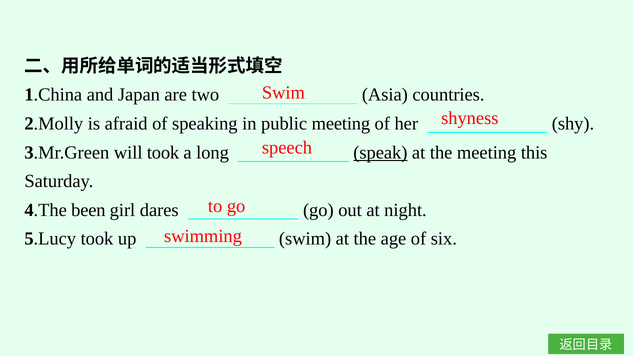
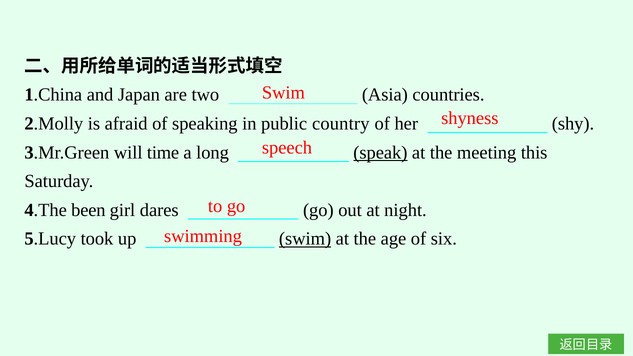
public meeting: meeting -> country
will took: took -> time
swim at (305, 239) underline: none -> present
